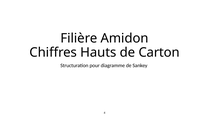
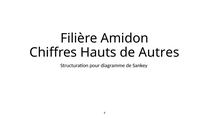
Carton: Carton -> Autres
